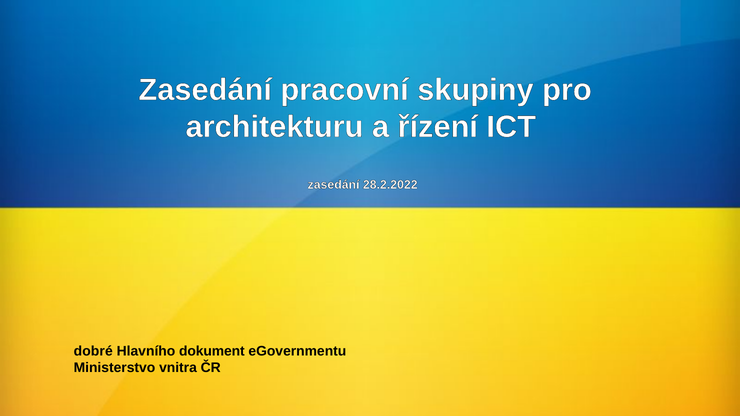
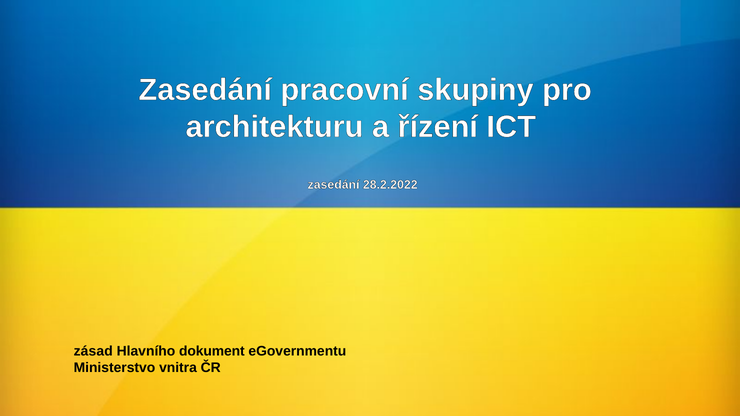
dobré: dobré -> zásad
